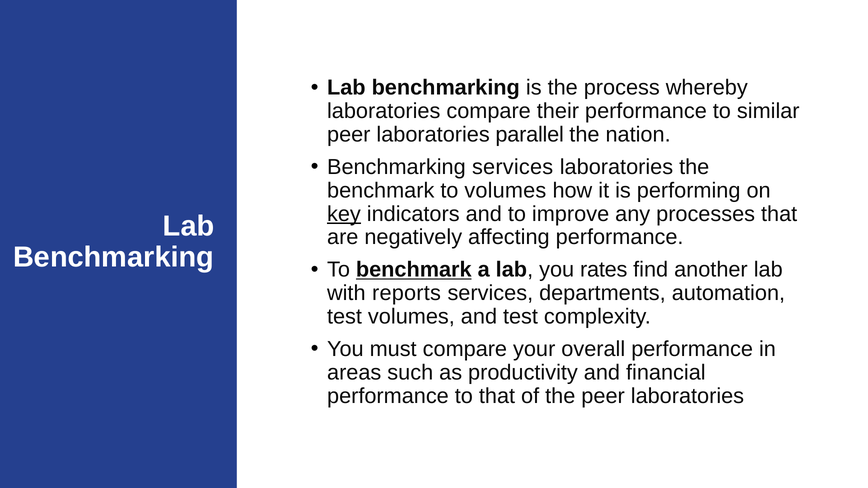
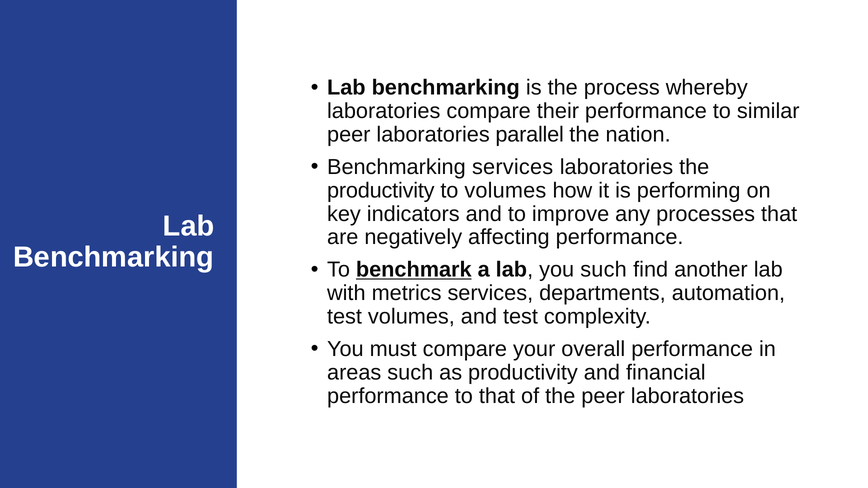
benchmark at (381, 191): benchmark -> productivity
key underline: present -> none
you rates: rates -> such
reports: reports -> metrics
